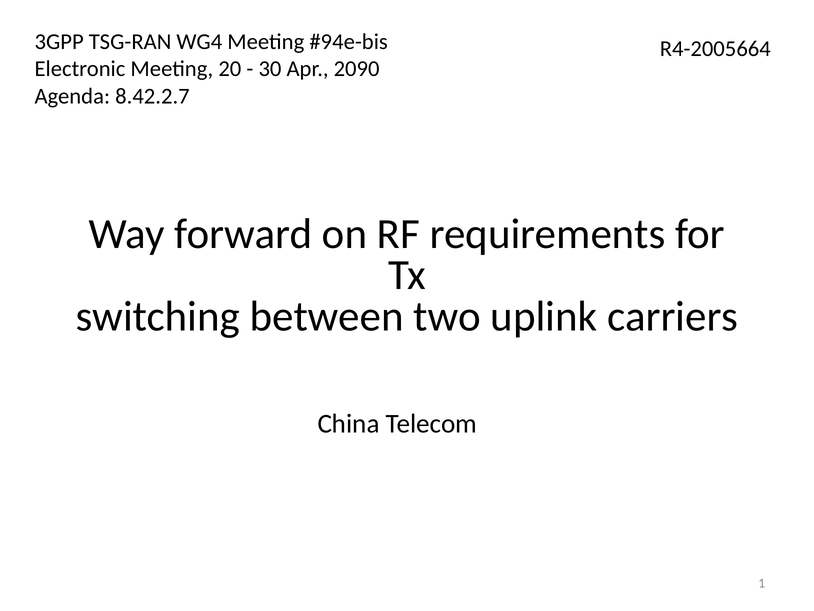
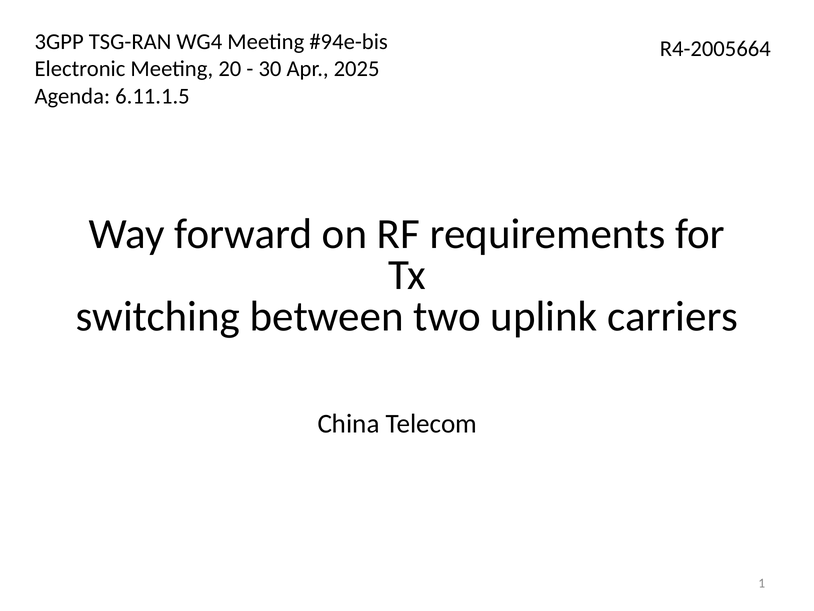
2090: 2090 -> 2025
8.42.2.7: 8.42.2.7 -> 6.11.1.5
